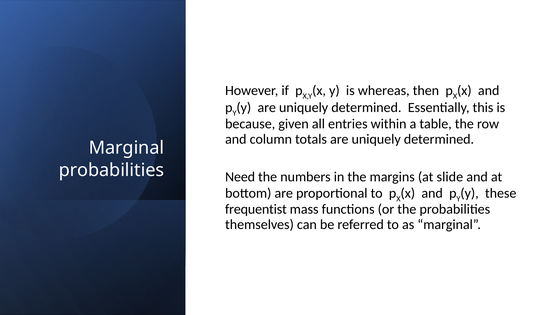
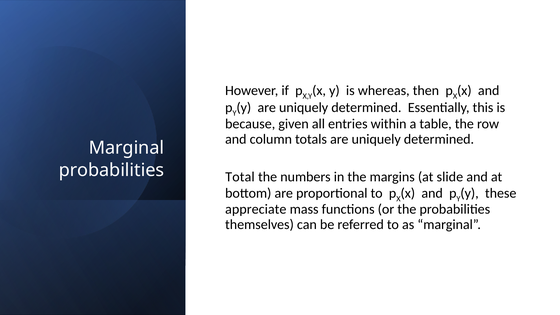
Need: Need -> Total
frequentist: frequentist -> appreciate
